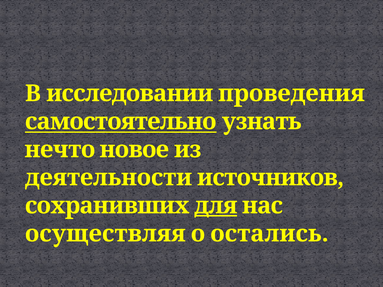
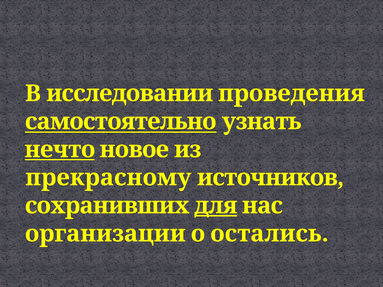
нечто underline: none -> present
деятельности: деятельности -> прекрасному
осуществляя: осуществляя -> организации
